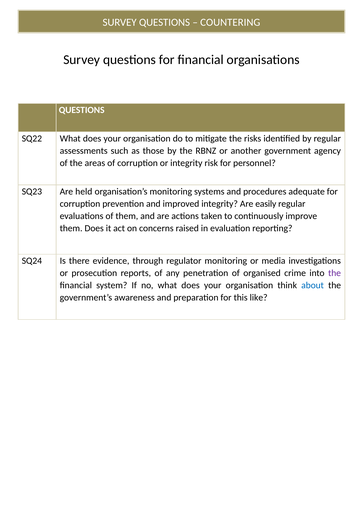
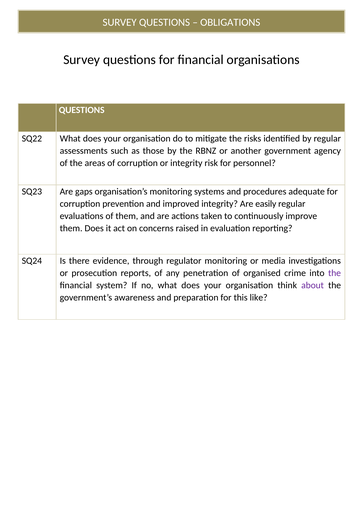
COUNTERING: COUNTERING -> OBLIGATIONS
held: held -> gaps
about colour: blue -> purple
